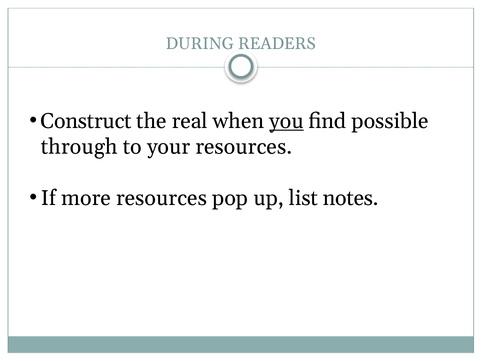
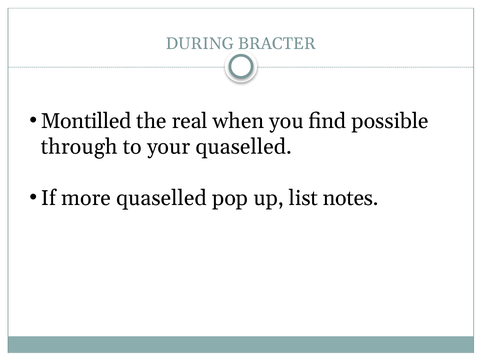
READERS: READERS -> BRACTER
Construct: Construct -> Montilled
you underline: present -> none
your resources: resources -> quaselled
more resources: resources -> quaselled
